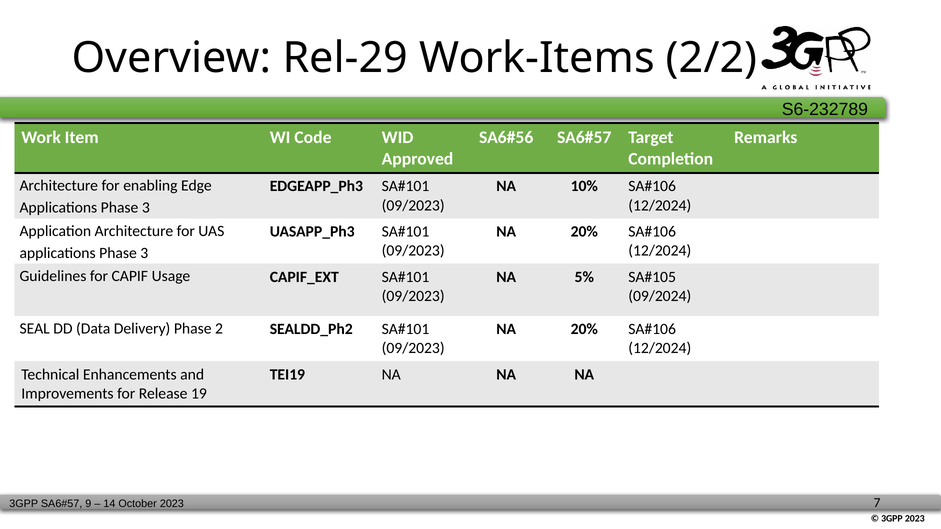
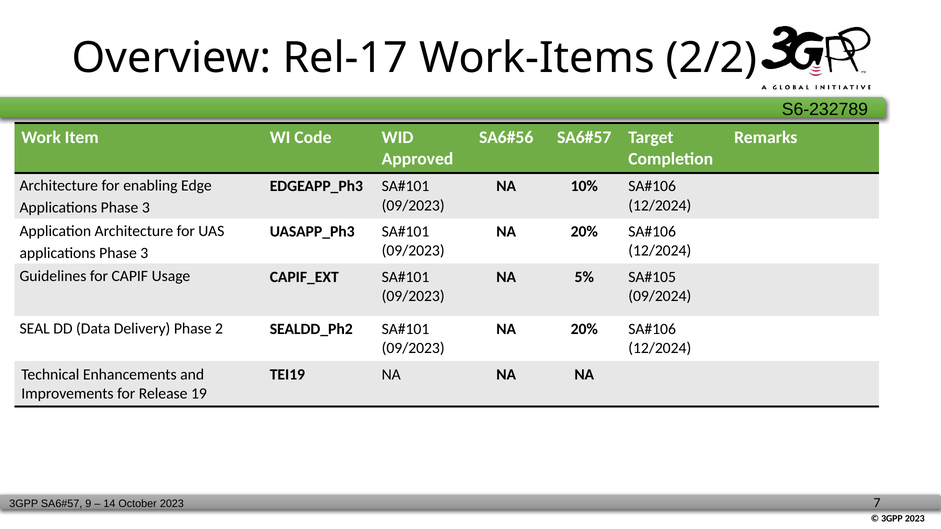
Rel-29: Rel-29 -> Rel-17
